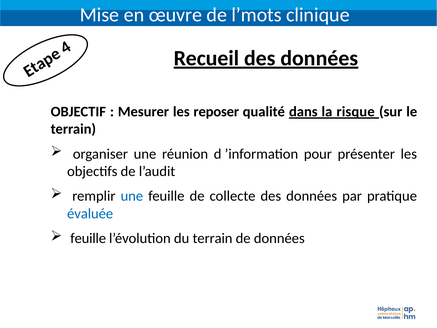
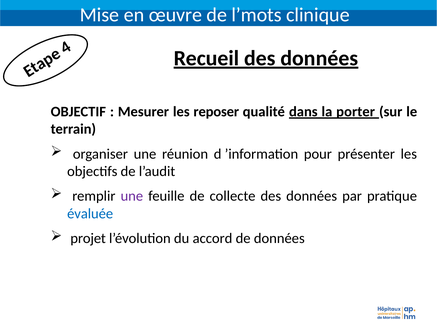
risque: risque -> porter
une at (132, 196) colour: blue -> purple
feuille at (88, 238): feuille -> projet
du terrain: terrain -> accord
